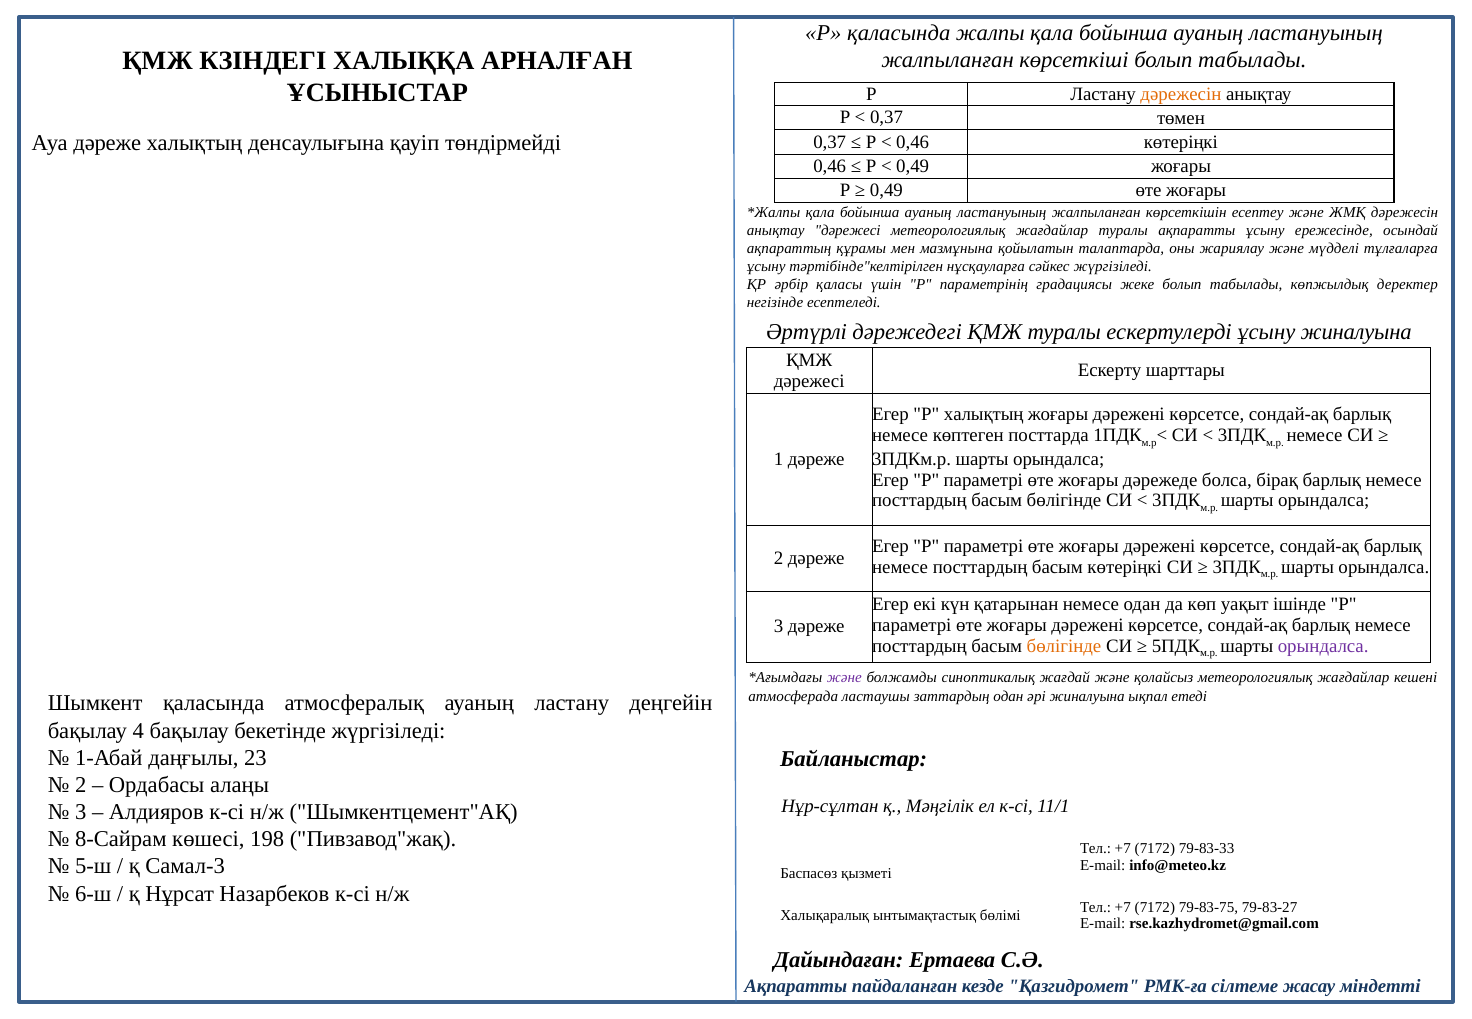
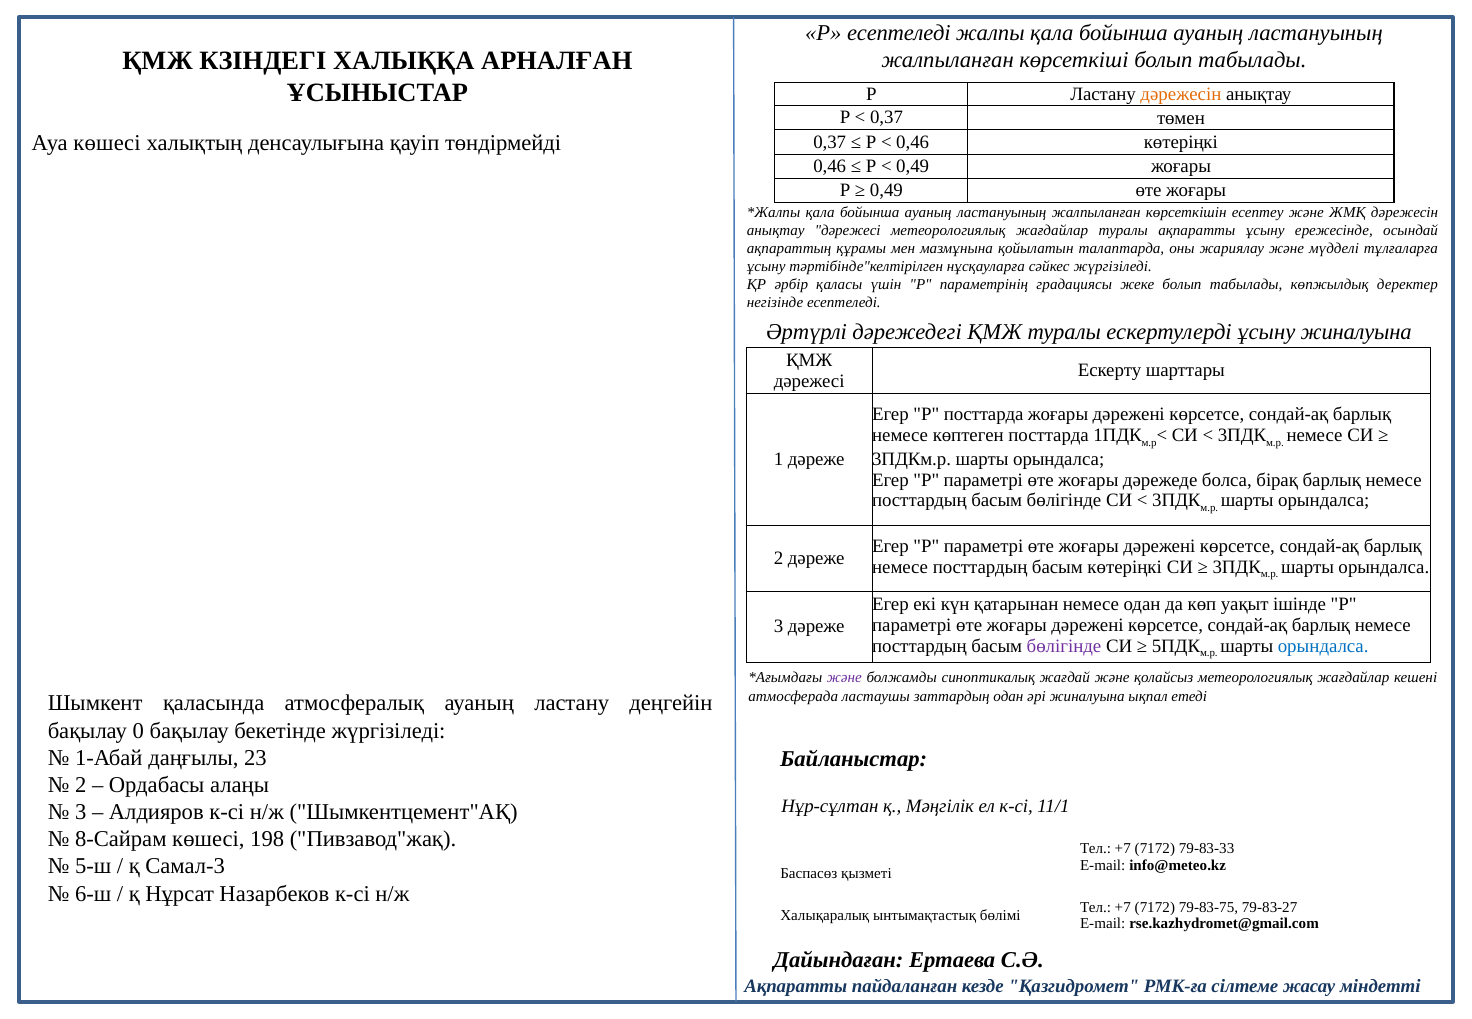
Р қаласында: қаласында -> есептеледі
Ауа дәреже: дәреже -> көшесі
Р халықтың: халықтың -> посттарда
бөлігінде at (1064, 646) colour: orange -> purple
орындалса at (1323, 646) colour: purple -> blue
4: 4 -> 0
